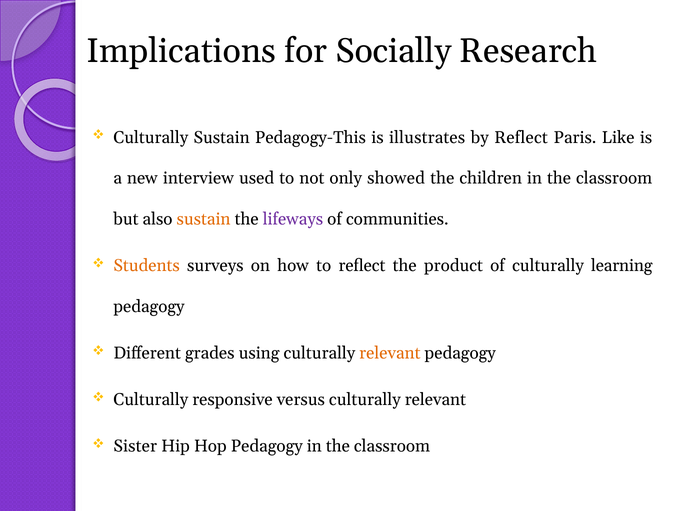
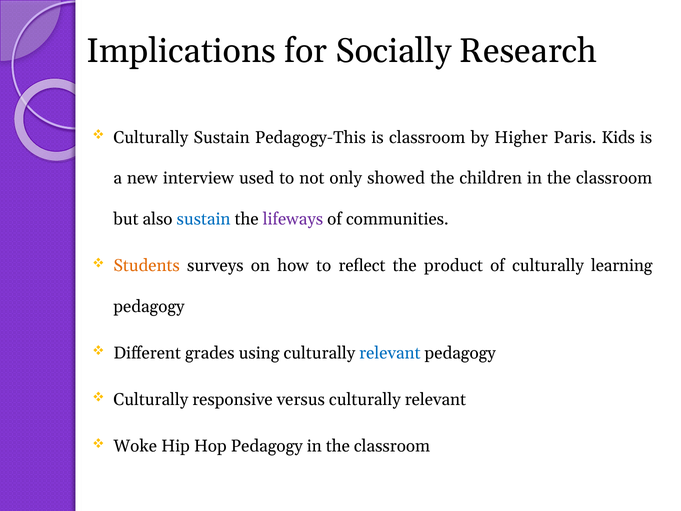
is illustrates: illustrates -> classroom
by Reflect: Reflect -> Higher
Like: Like -> Kids
sustain at (204, 219) colour: orange -> blue
relevant at (390, 353) colour: orange -> blue
Sister: Sister -> Woke
